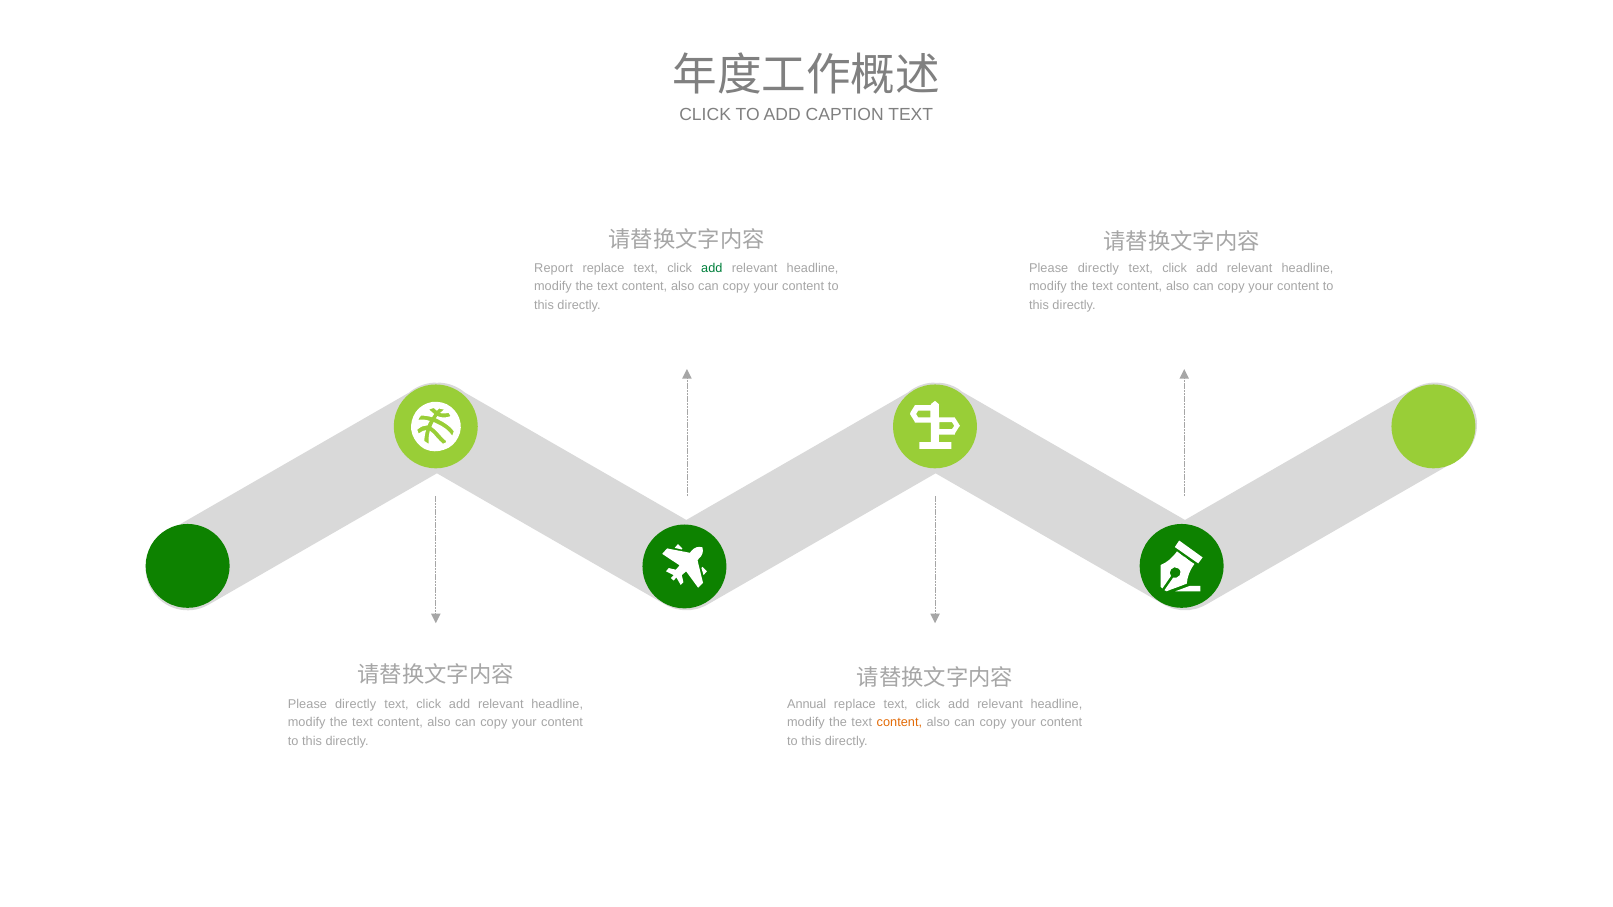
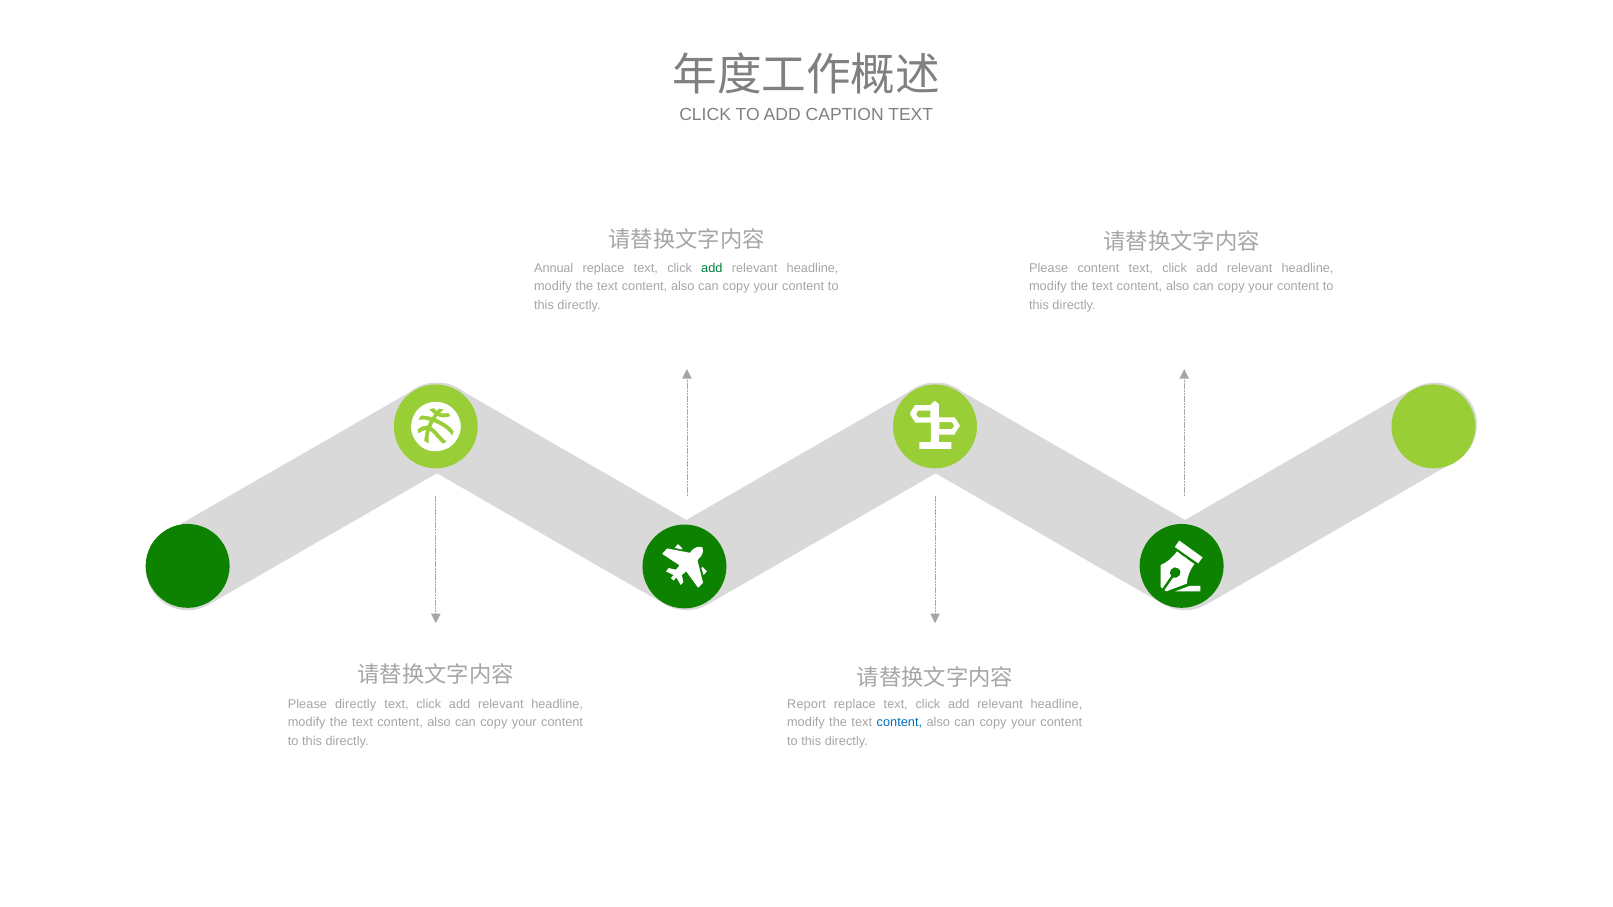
Report: Report -> Annual
directly at (1098, 268): directly -> content
Annual: Annual -> Report
content at (899, 723) colour: orange -> blue
